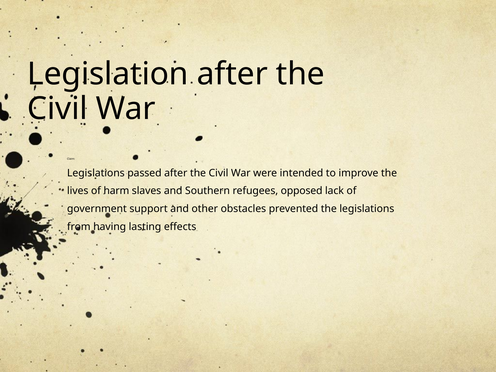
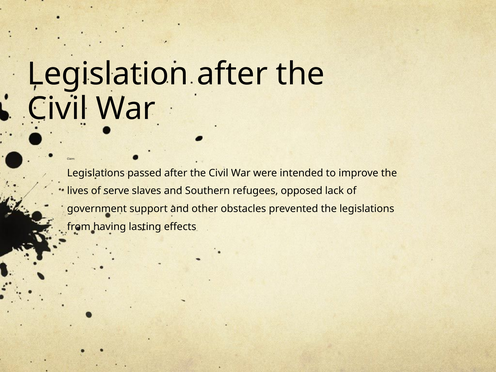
harm: harm -> serve
